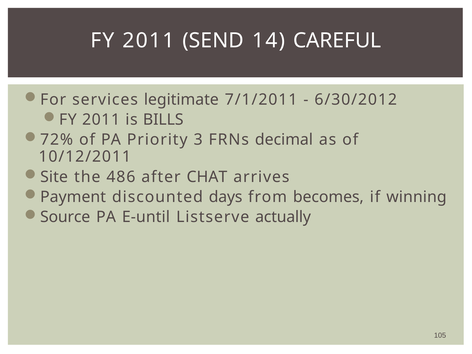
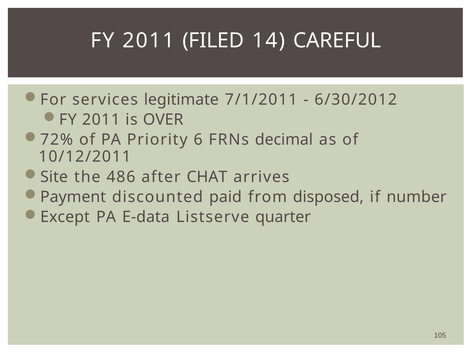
SEND: SEND -> FILED
BILLS: BILLS -> OVER
3: 3 -> 6
days: days -> paid
becomes: becomes -> disposed
winning: winning -> number
Source: Source -> Except
E-until: E-until -> E-data
actually: actually -> quarter
